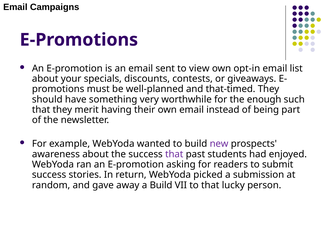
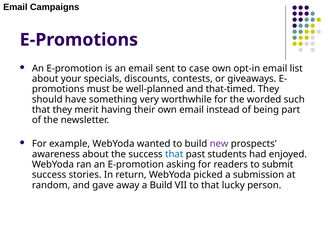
view: view -> case
enough: enough -> worded
that at (174, 154) colour: purple -> blue
